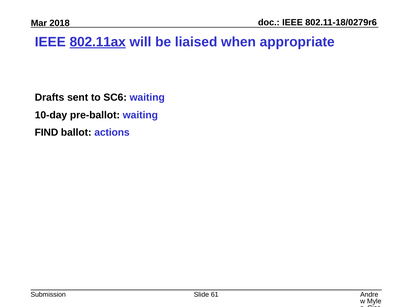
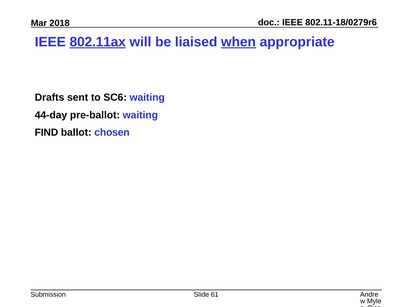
when underline: none -> present
10-day: 10-day -> 44-day
actions: actions -> chosen
